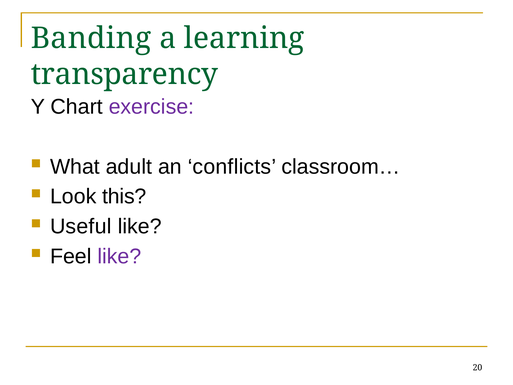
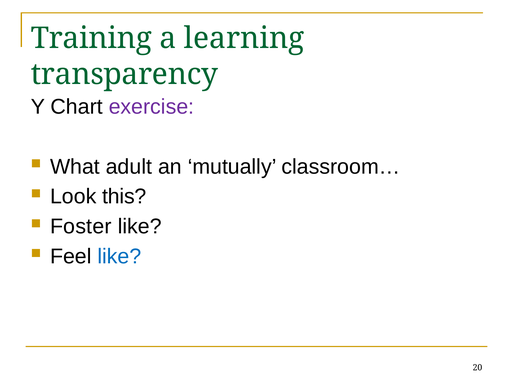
Banding: Banding -> Training
conflicts: conflicts -> mutually
Useful: Useful -> Foster
like at (119, 256) colour: purple -> blue
